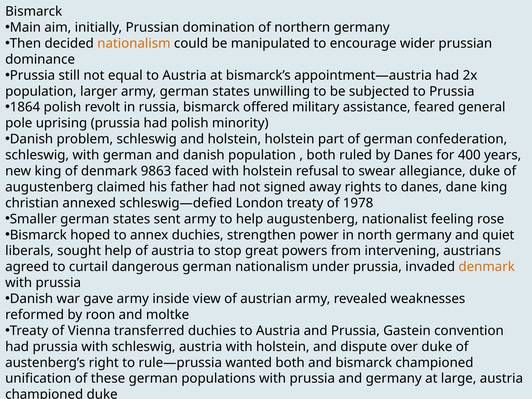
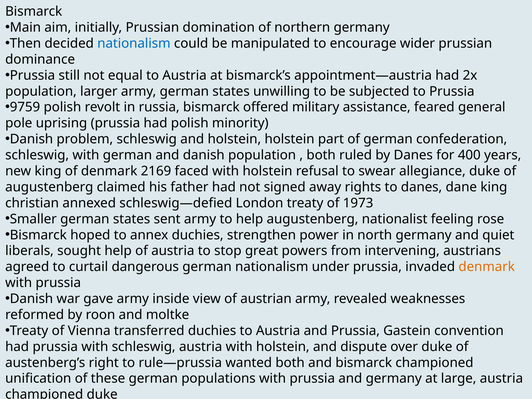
nationalism at (134, 43) colour: orange -> blue
1864: 1864 -> 9759
9863: 9863 -> 2169
1978: 1978 -> 1973
